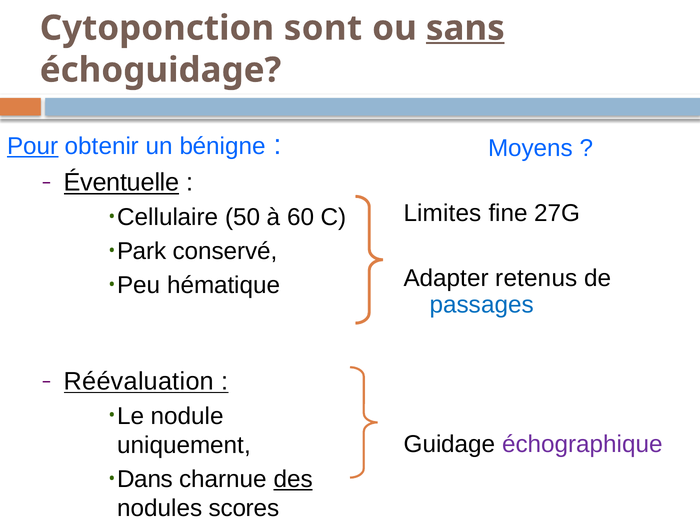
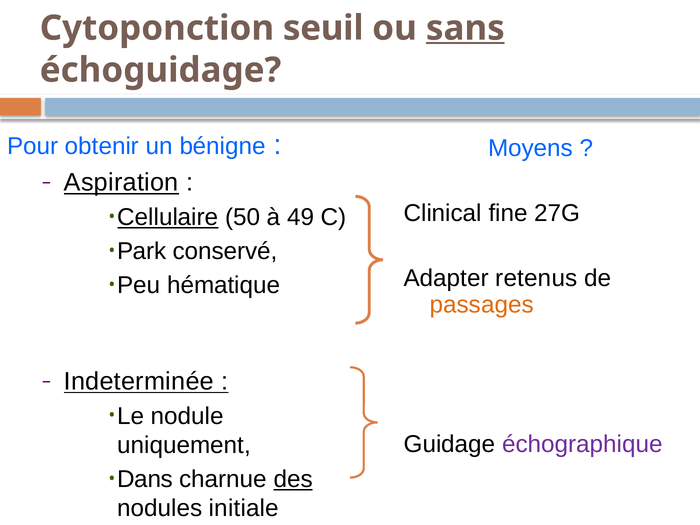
sont: sont -> seuil
Pour underline: present -> none
Éventuelle: Éventuelle -> Aspiration
Limites: Limites -> Clinical
Cellulaire underline: none -> present
60: 60 -> 49
passages colour: blue -> orange
Réévaluation: Réévaluation -> Indeterminée
scores: scores -> initiale
